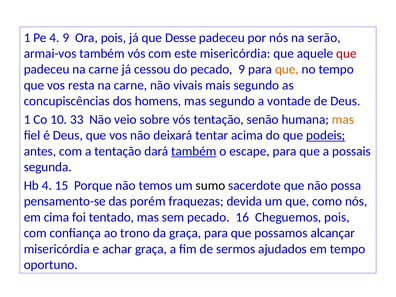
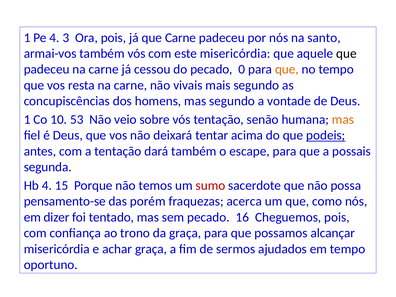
4 9: 9 -> 3
que Desse: Desse -> Carne
serão: serão -> santo
que at (346, 54) colour: red -> black
pecado 9: 9 -> 0
33: 33 -> 53
também at (194, 151) underline: present -> none
sumo colour: black -> red
devida: devida -> acerca
cima: cima -> dizer
